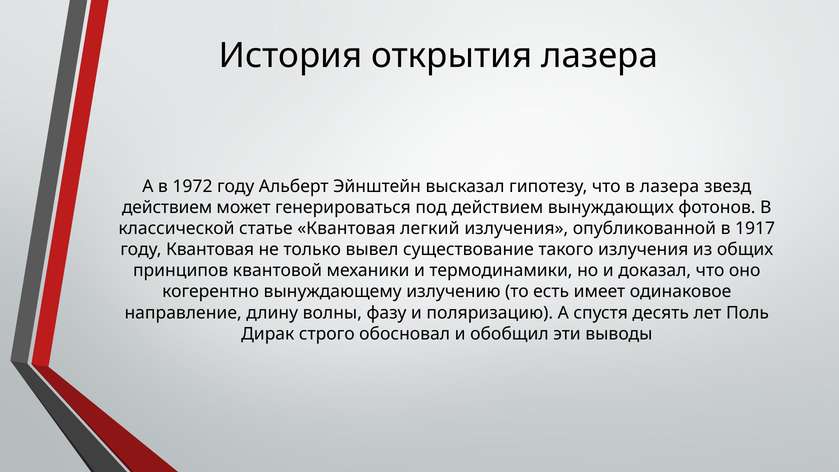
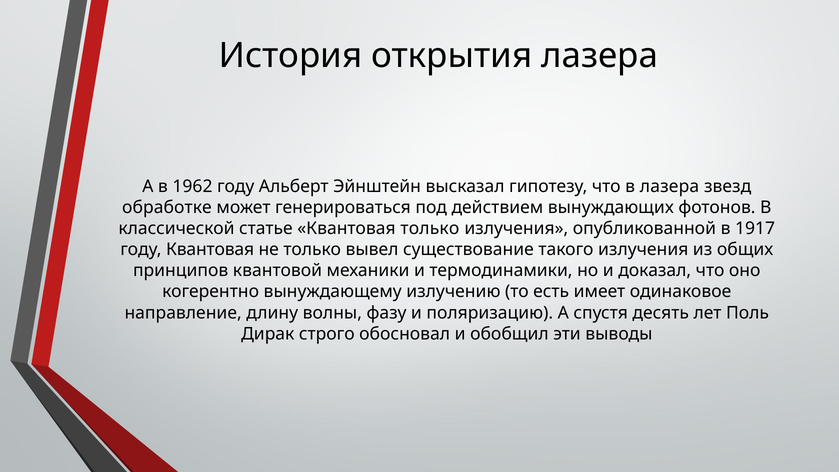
1972: 1972 -> 1962
действием at (167, 208): действием -> обработке
Квантовая легкий: легкий -> только
